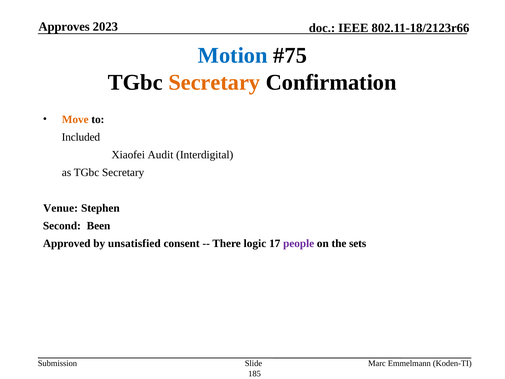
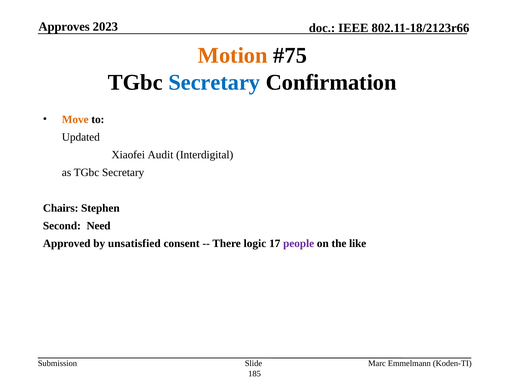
Motion colour: blue -> orange
Secretary at (214, 82) colour: orange -> blue
Included: Included -> Updated
Venue: Venue -> Chairs
Been: Been -> Need
sets: sets -> like
